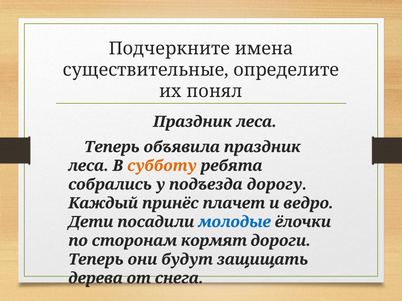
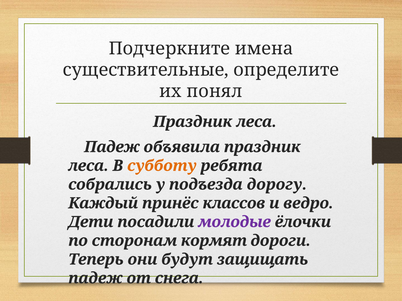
Теперь at (112, 147): Теперь -> Падеж
плачет: плачет -> классов
молодые colour: blue -> purple
дерева at (96, 279): дерева -> падеж
